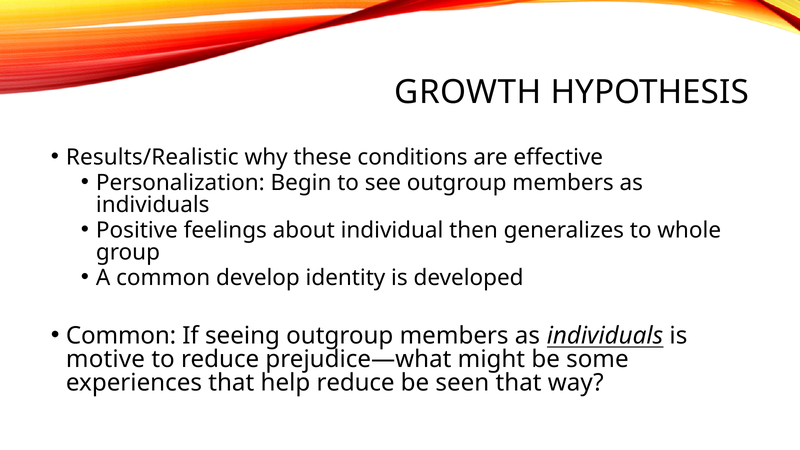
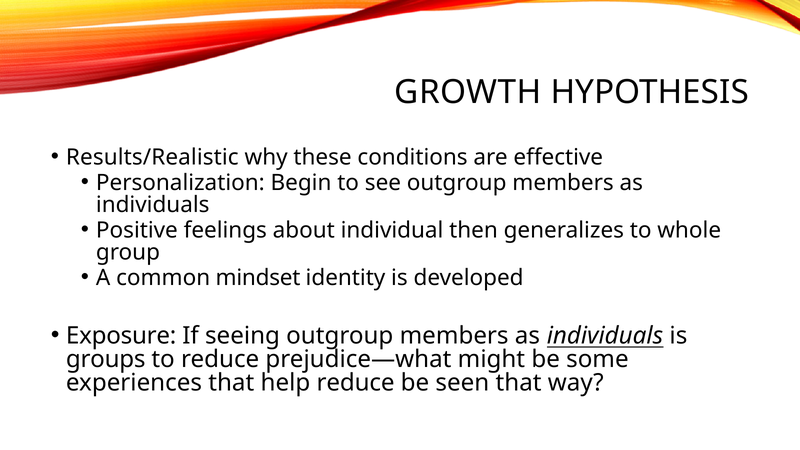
develop: develop -> mindset
Common at (121, 336): Common -> Exposure
motive: motive -> groups
